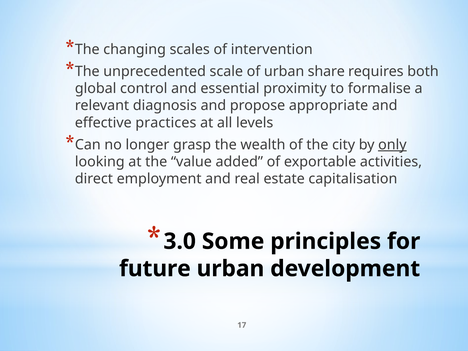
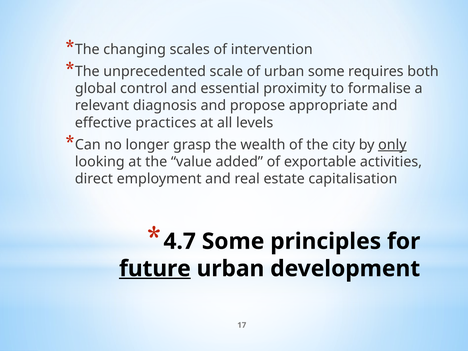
urban share: share -> some
3.0: 3.0 -> 4.7
future underline: none -> present
